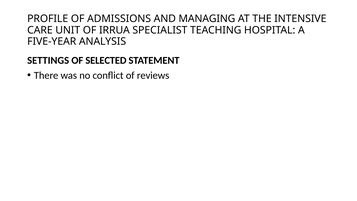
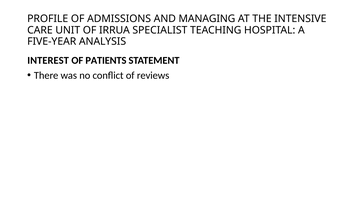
SETTINGS: SETTINGS -> INTEREST
SELECTED: SELECTED -> PATIENTS
